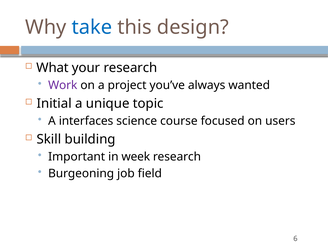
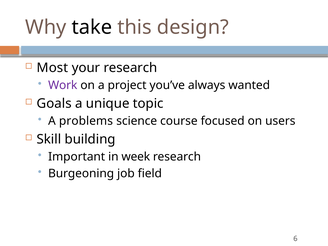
take colour: blue -> black
What: What -> Most
Initial: Initial -> Goals
interfaces: interfaces -> problems
